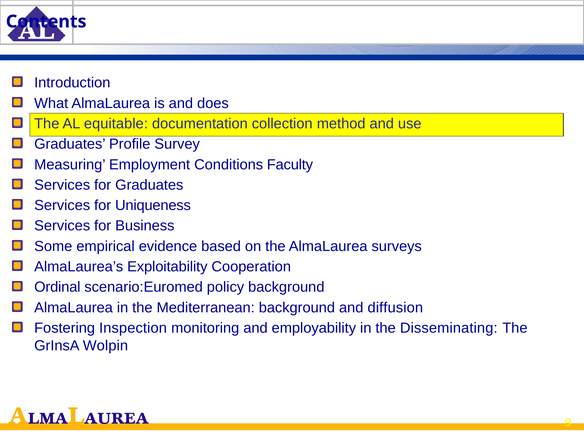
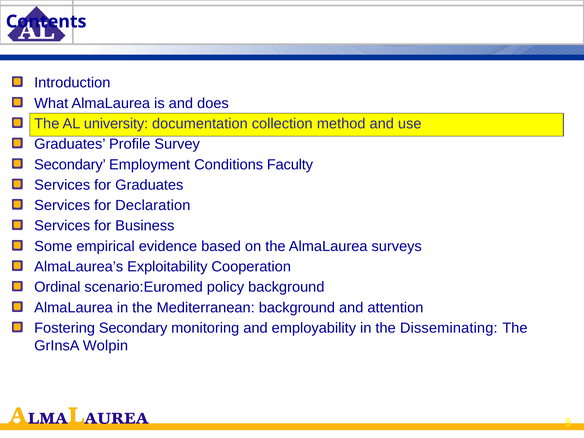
equitable: equitable -> university
Measuring at (70, 165): Measuring -> Secondary
Uniqueness: Uniqueness -> Declaration
diffusion: diffusion -> attention
Fostering Inspection: Inspection -> Secondary
